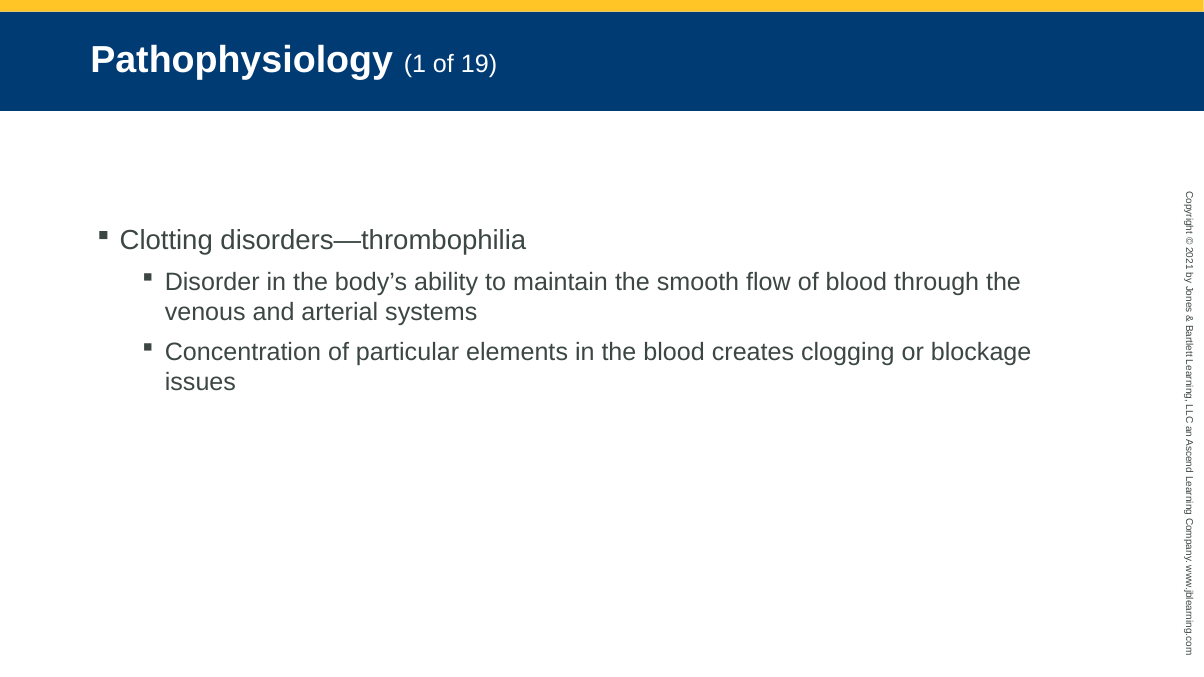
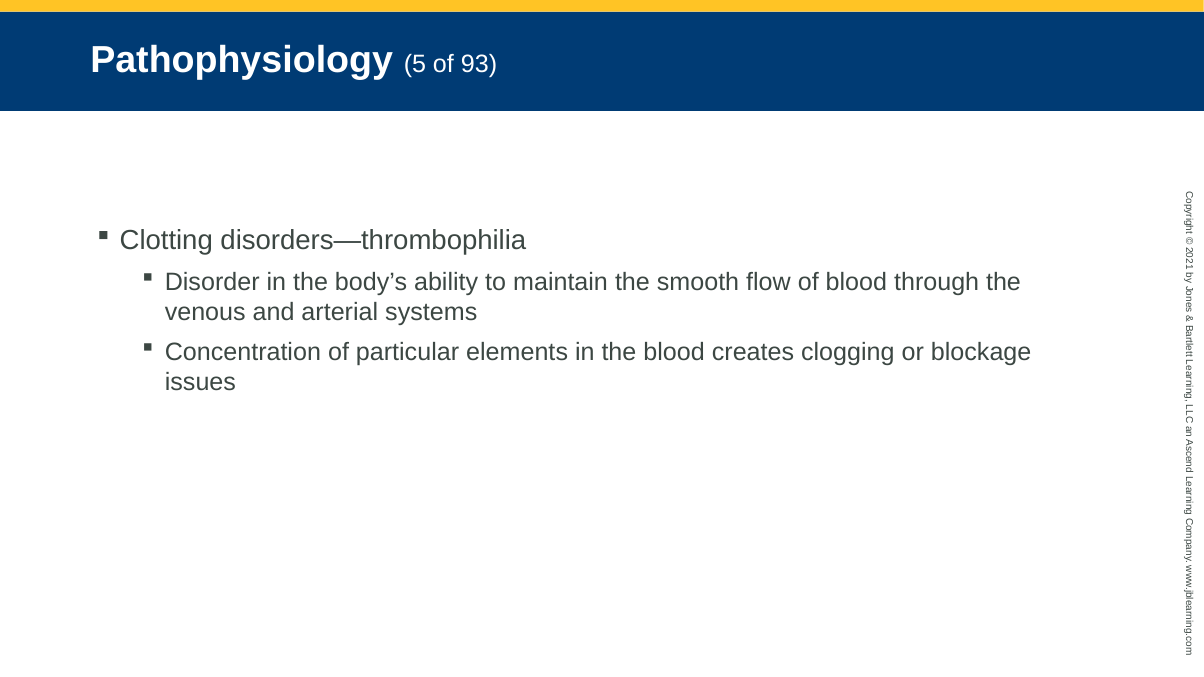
Pathophysiology 1: 1 -> 5
19: 19 -> 93
